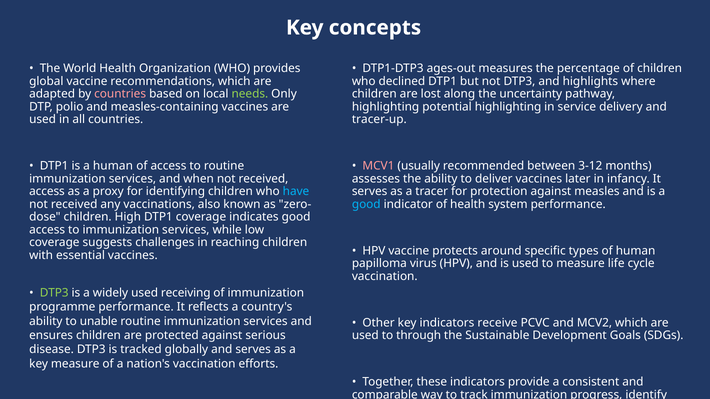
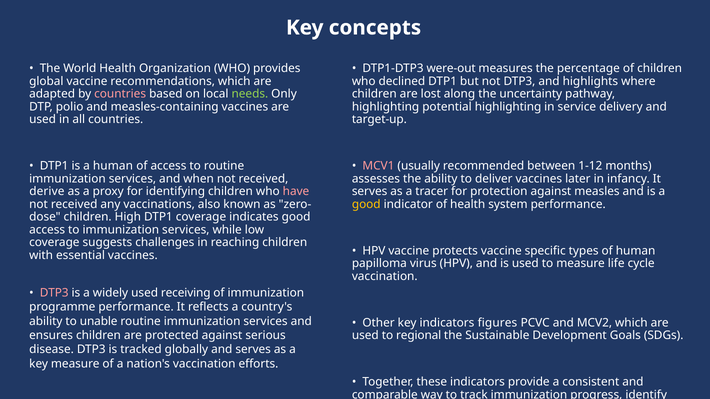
ages-out: ages-out -> were-out
tracer-up: tracer-up -> target-up
3-12: 3-12 -> 1-12
access at (47, 192): access -> derive
have colour: light blue -> pink
good at (366, 204) colour: light blue -> yellow
protects around: around -> vaccine
DTP3 at (54, 293) colour: light green -> pink
receive: receive -> figures
through: through -> regional
